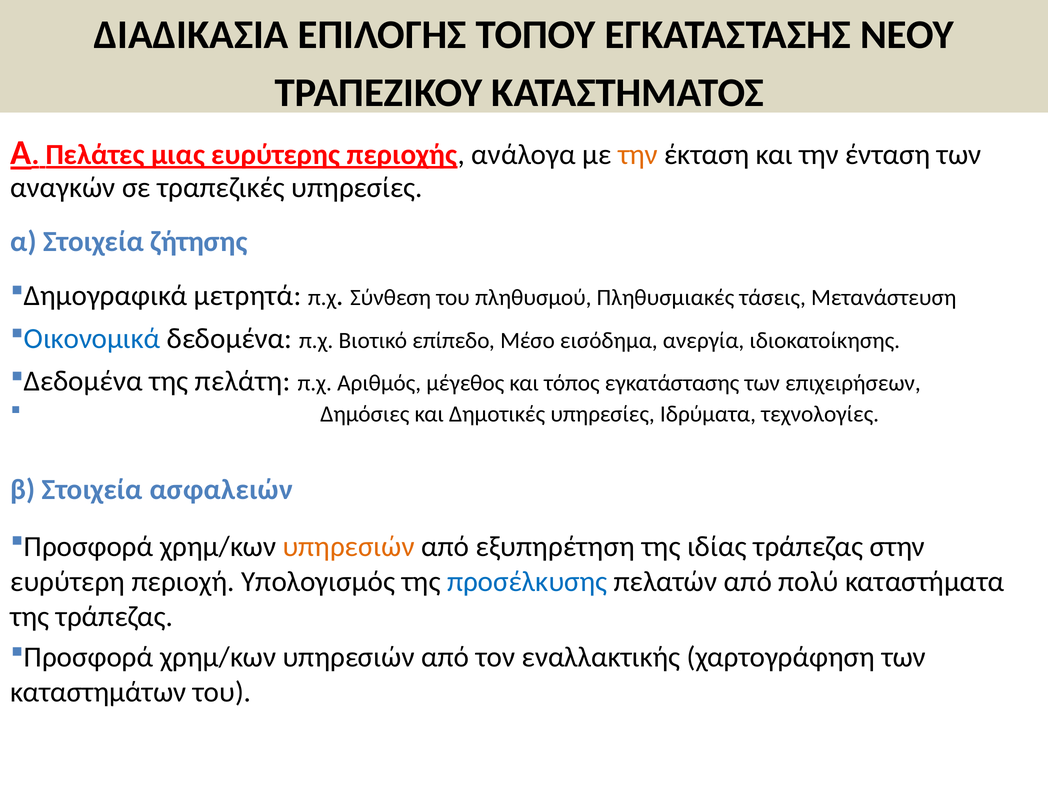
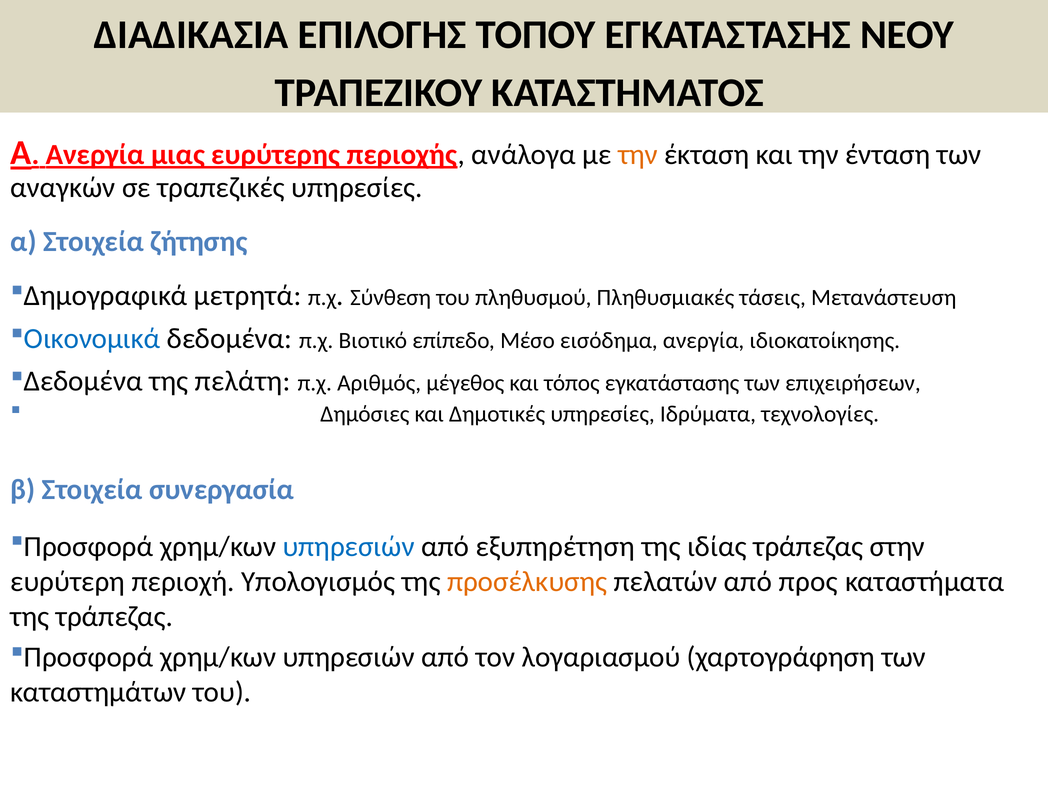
Πελάτες at (95, 155): Πελάτες -> Ανεργία
ασφαλειών: ασφαλειών -> συνεργασία
υπηρεσιών at (349, 547) colour: orange -> blue
προσέλκυσης colour: blue -> orange
πολύ: πολύ -> προς
εναλλακτικής: εναλλακτικής -> λογαριασμού
